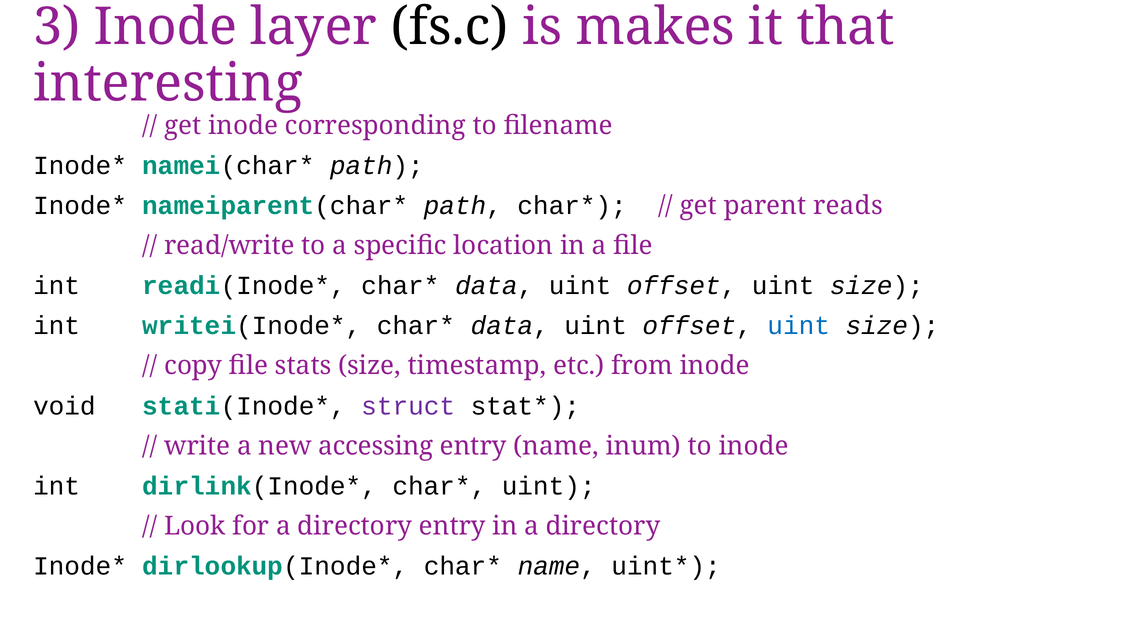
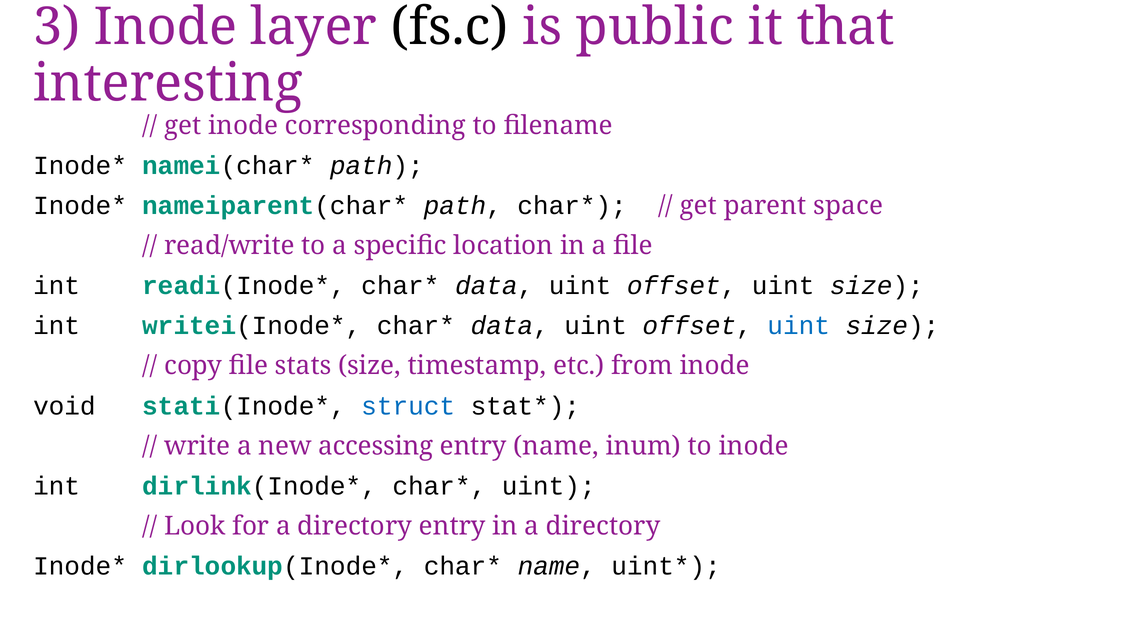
makes: makes -> public
reads: reads -> space
struct colour: purple -> blue
